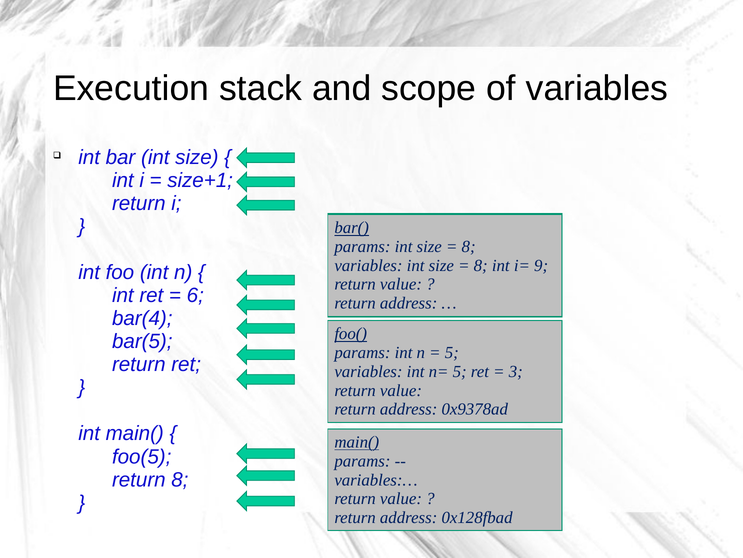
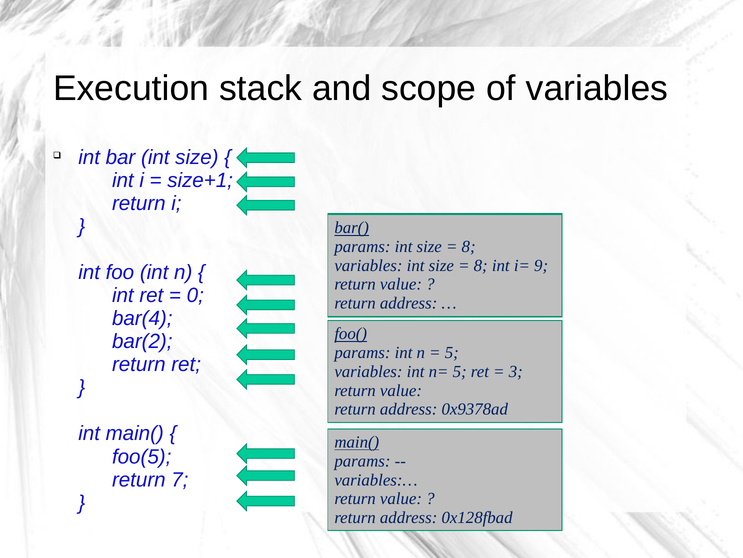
6: 6 -> 0
bar(5: bar(5 -> bar(2
return 8: 8 -> 7
